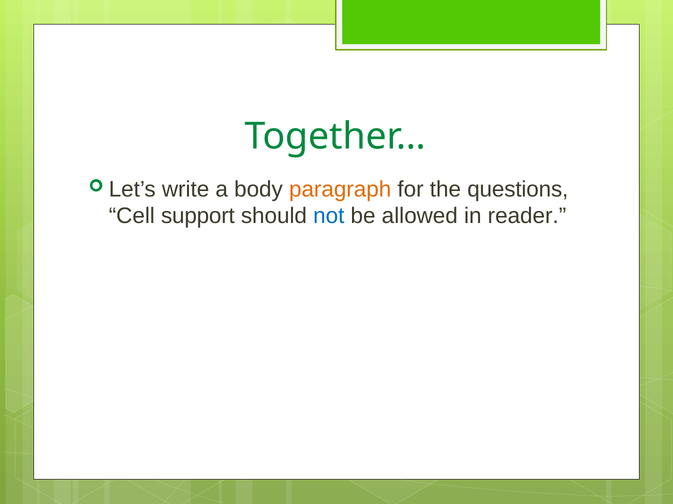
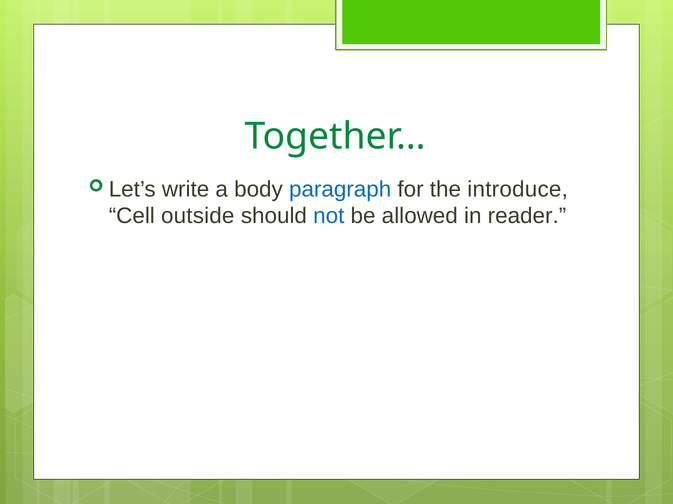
paragraph colour: orange -> blue
questions: questions -> introduce
support: support -> outside
